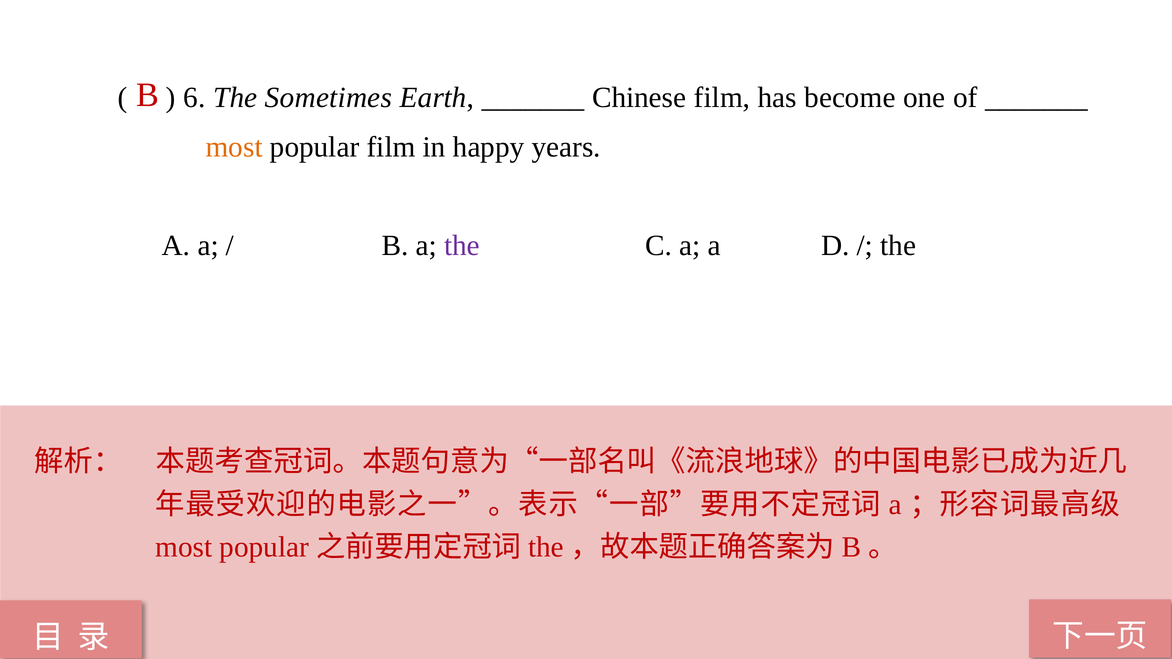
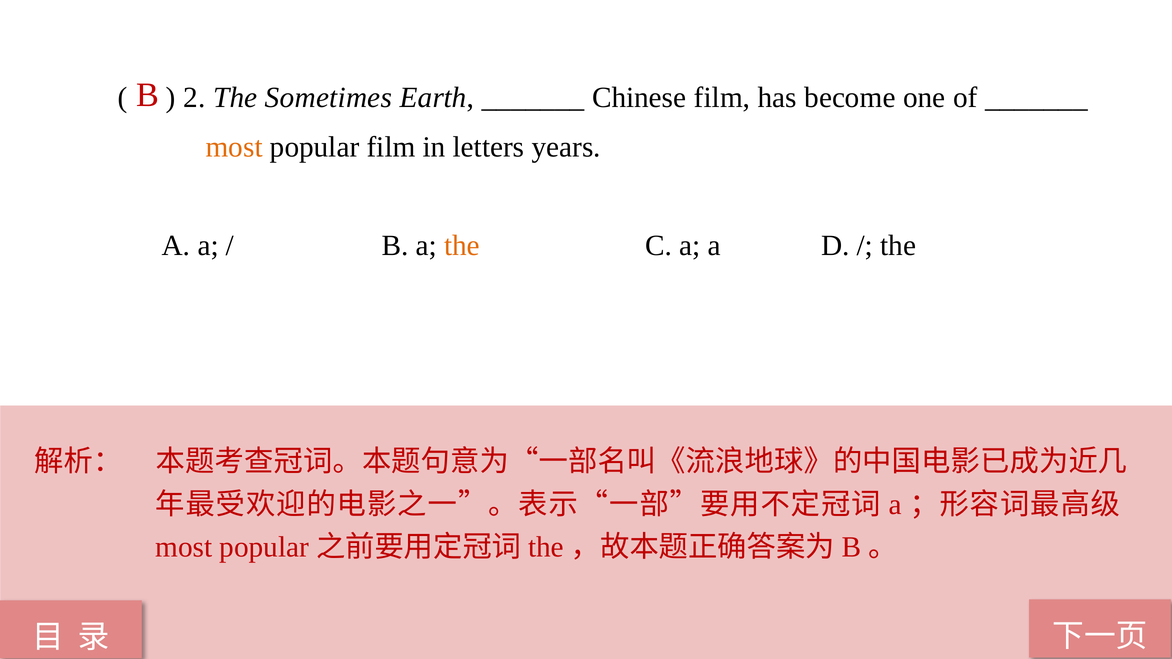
6: 6 -> 2
happy: happy -> letters
the at (462, 245) colour: purple -> orange
